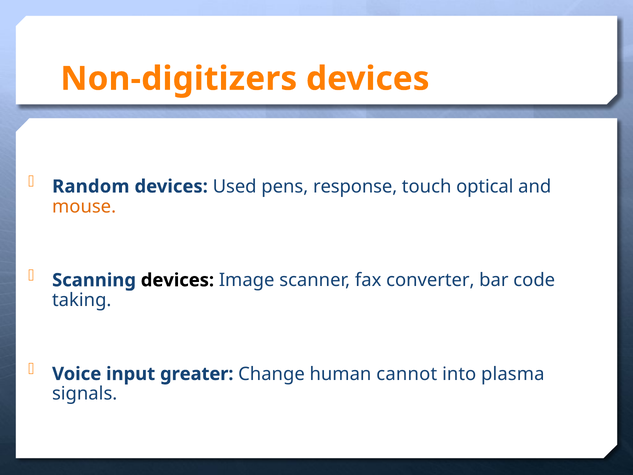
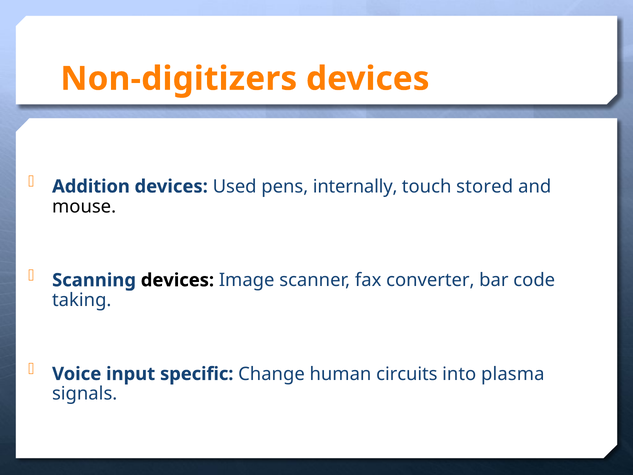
Random: Random -> Addition
response: response -> internally
optical: optical -> stored
mouse colour: orange -> black
greater: greater -> specific
cannot: cannot -> circuits
